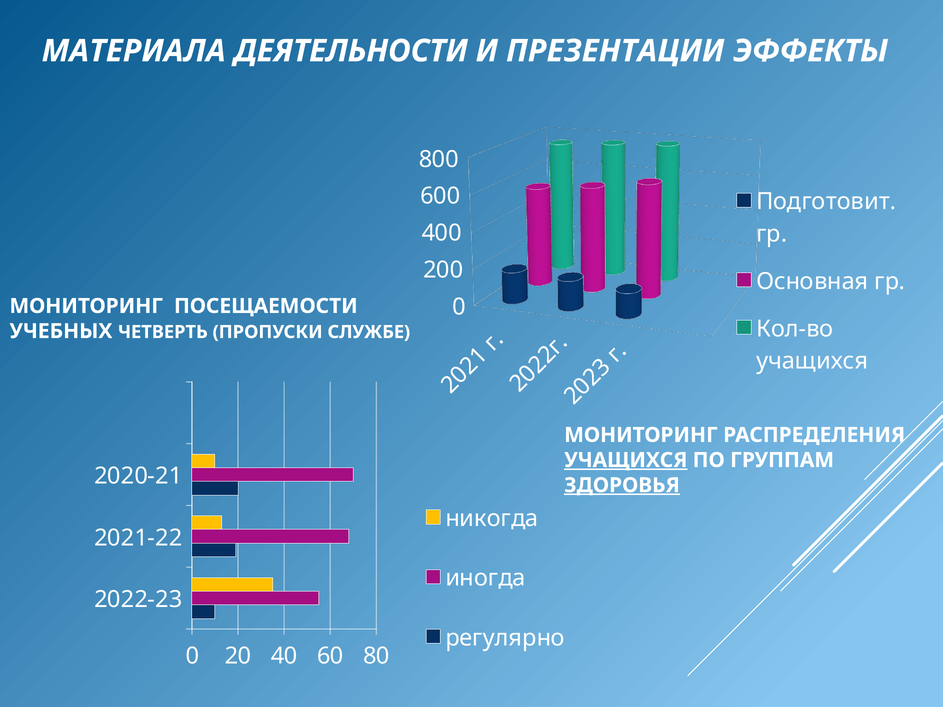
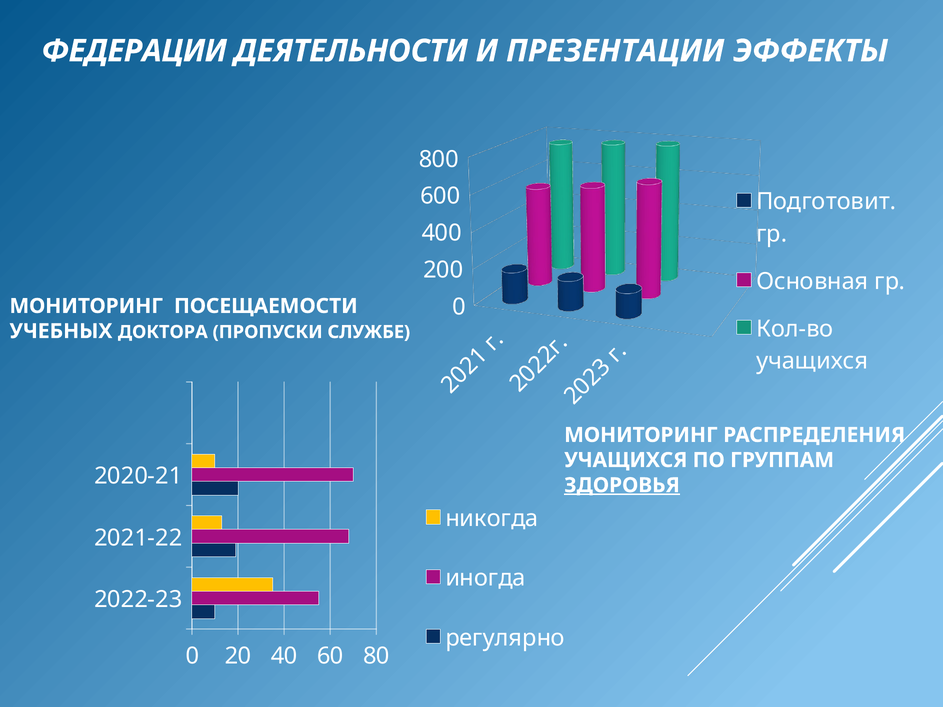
МАТЕРИАЛА: МАТЕРИАЛА -> ФЕДЕРАЦИИ
ЧЕТВЕРТЬ: ЧЕТВЕРТЬ -> ДОКТОРА
УЧАЩИХСЯ at (626, 460) underline: present -> none
